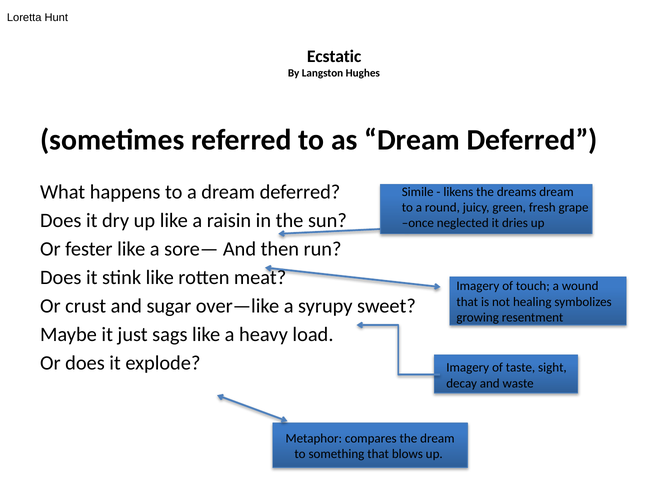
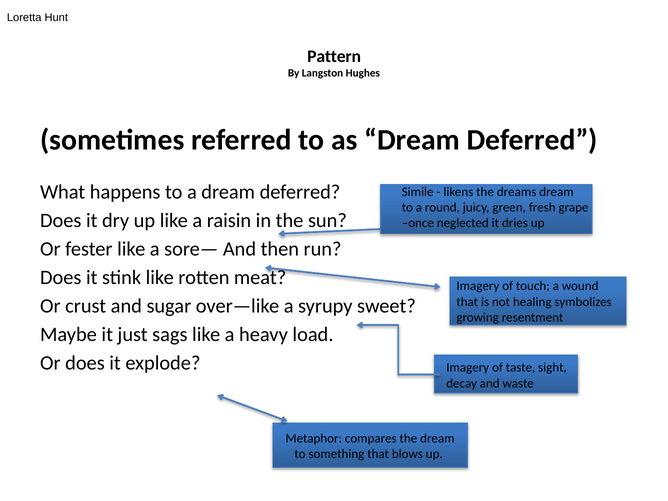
Ecstatic: Ecstatic -> Pattern
